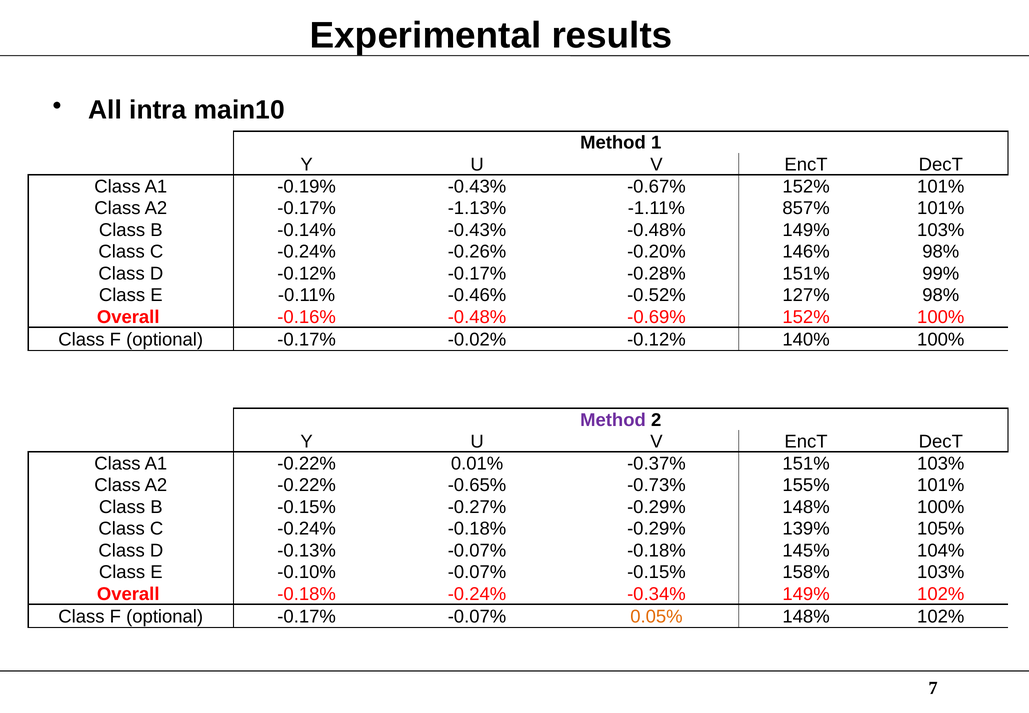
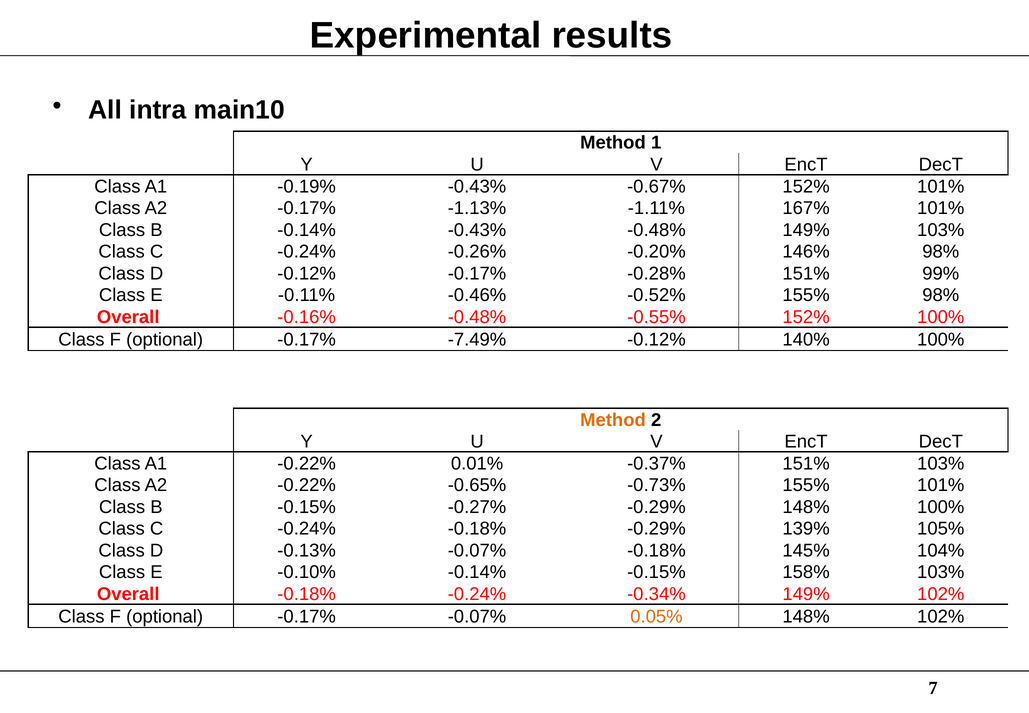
857%: 857% -> 167%
-0.52% 127%: 127% -> 155%
-0.69%: -0.69% -> -0.55%
-0.02%: -0.02% -> -7.49%
Method at (613, 420) colour: purple -> orange
-0.10% -0.07%: -0.07% -> -0.14%
